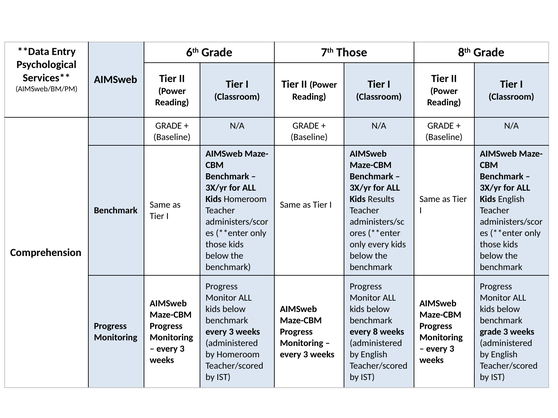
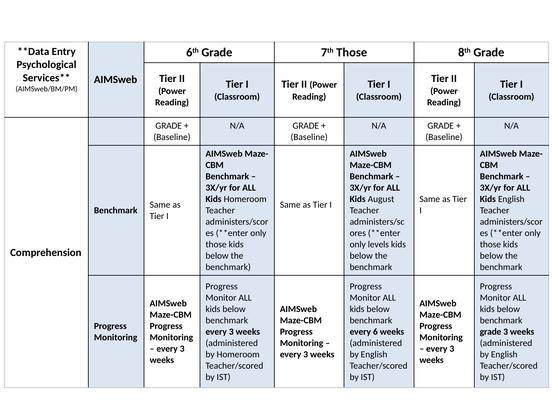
Results: Results -> August
only every: every -> levels
8: 8 -> 6
